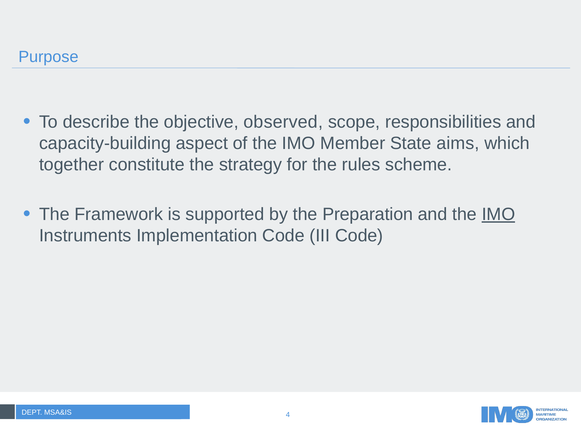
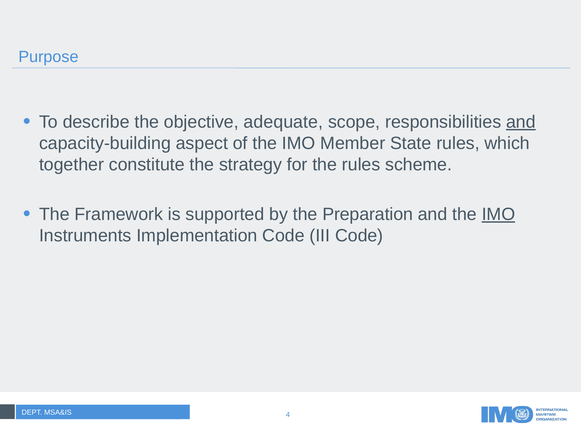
observed: observed -> adequate
and at (521, 122) underline: none -> present
State aims: aims -> rules
